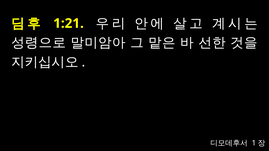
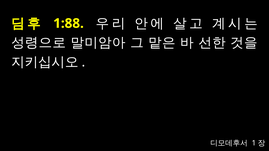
1:21: 1:21 -> 1:88
